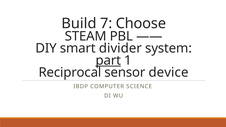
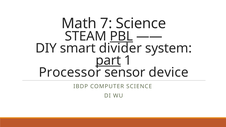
Build: Build -> Math
7 Choose: Choose -> Science
PBL underline: none -> present
Reciprocal: Reciprocal -> Processor
